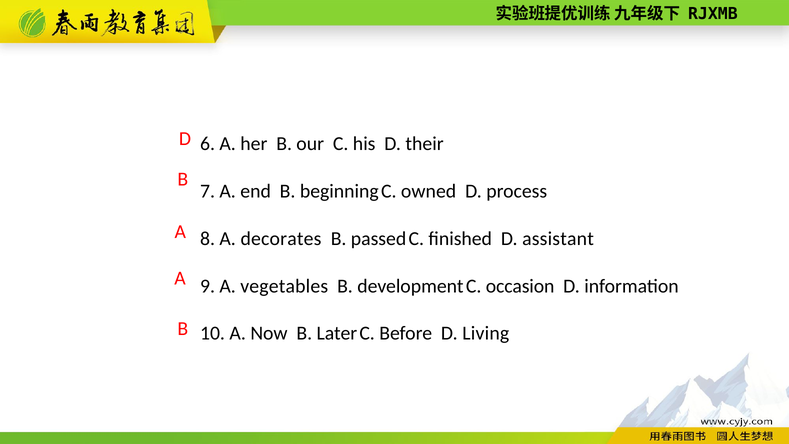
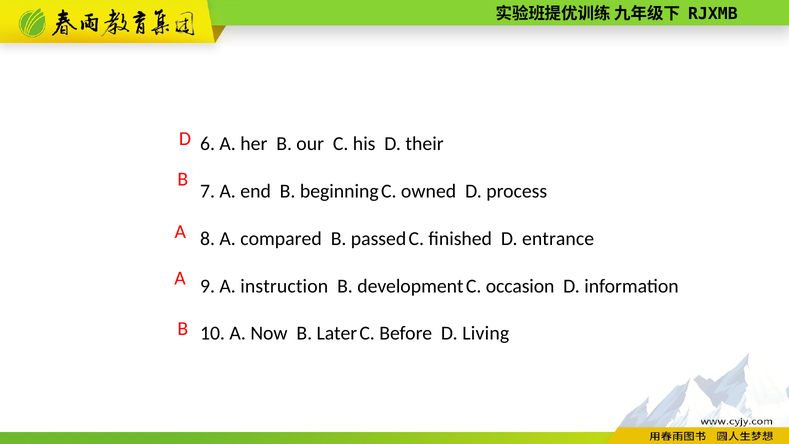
decorates: decorates -> compared
assistant: assistant -> entrance
vegetables: vegetables -> instruction
